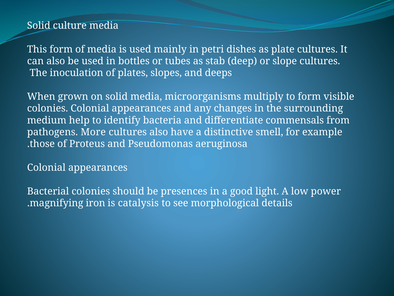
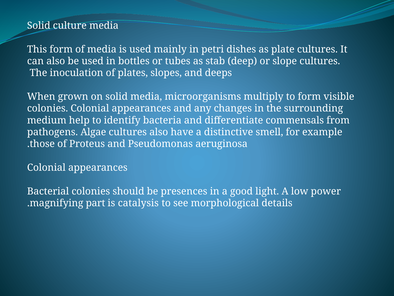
More: More -> Algae
iron: iron -> part
